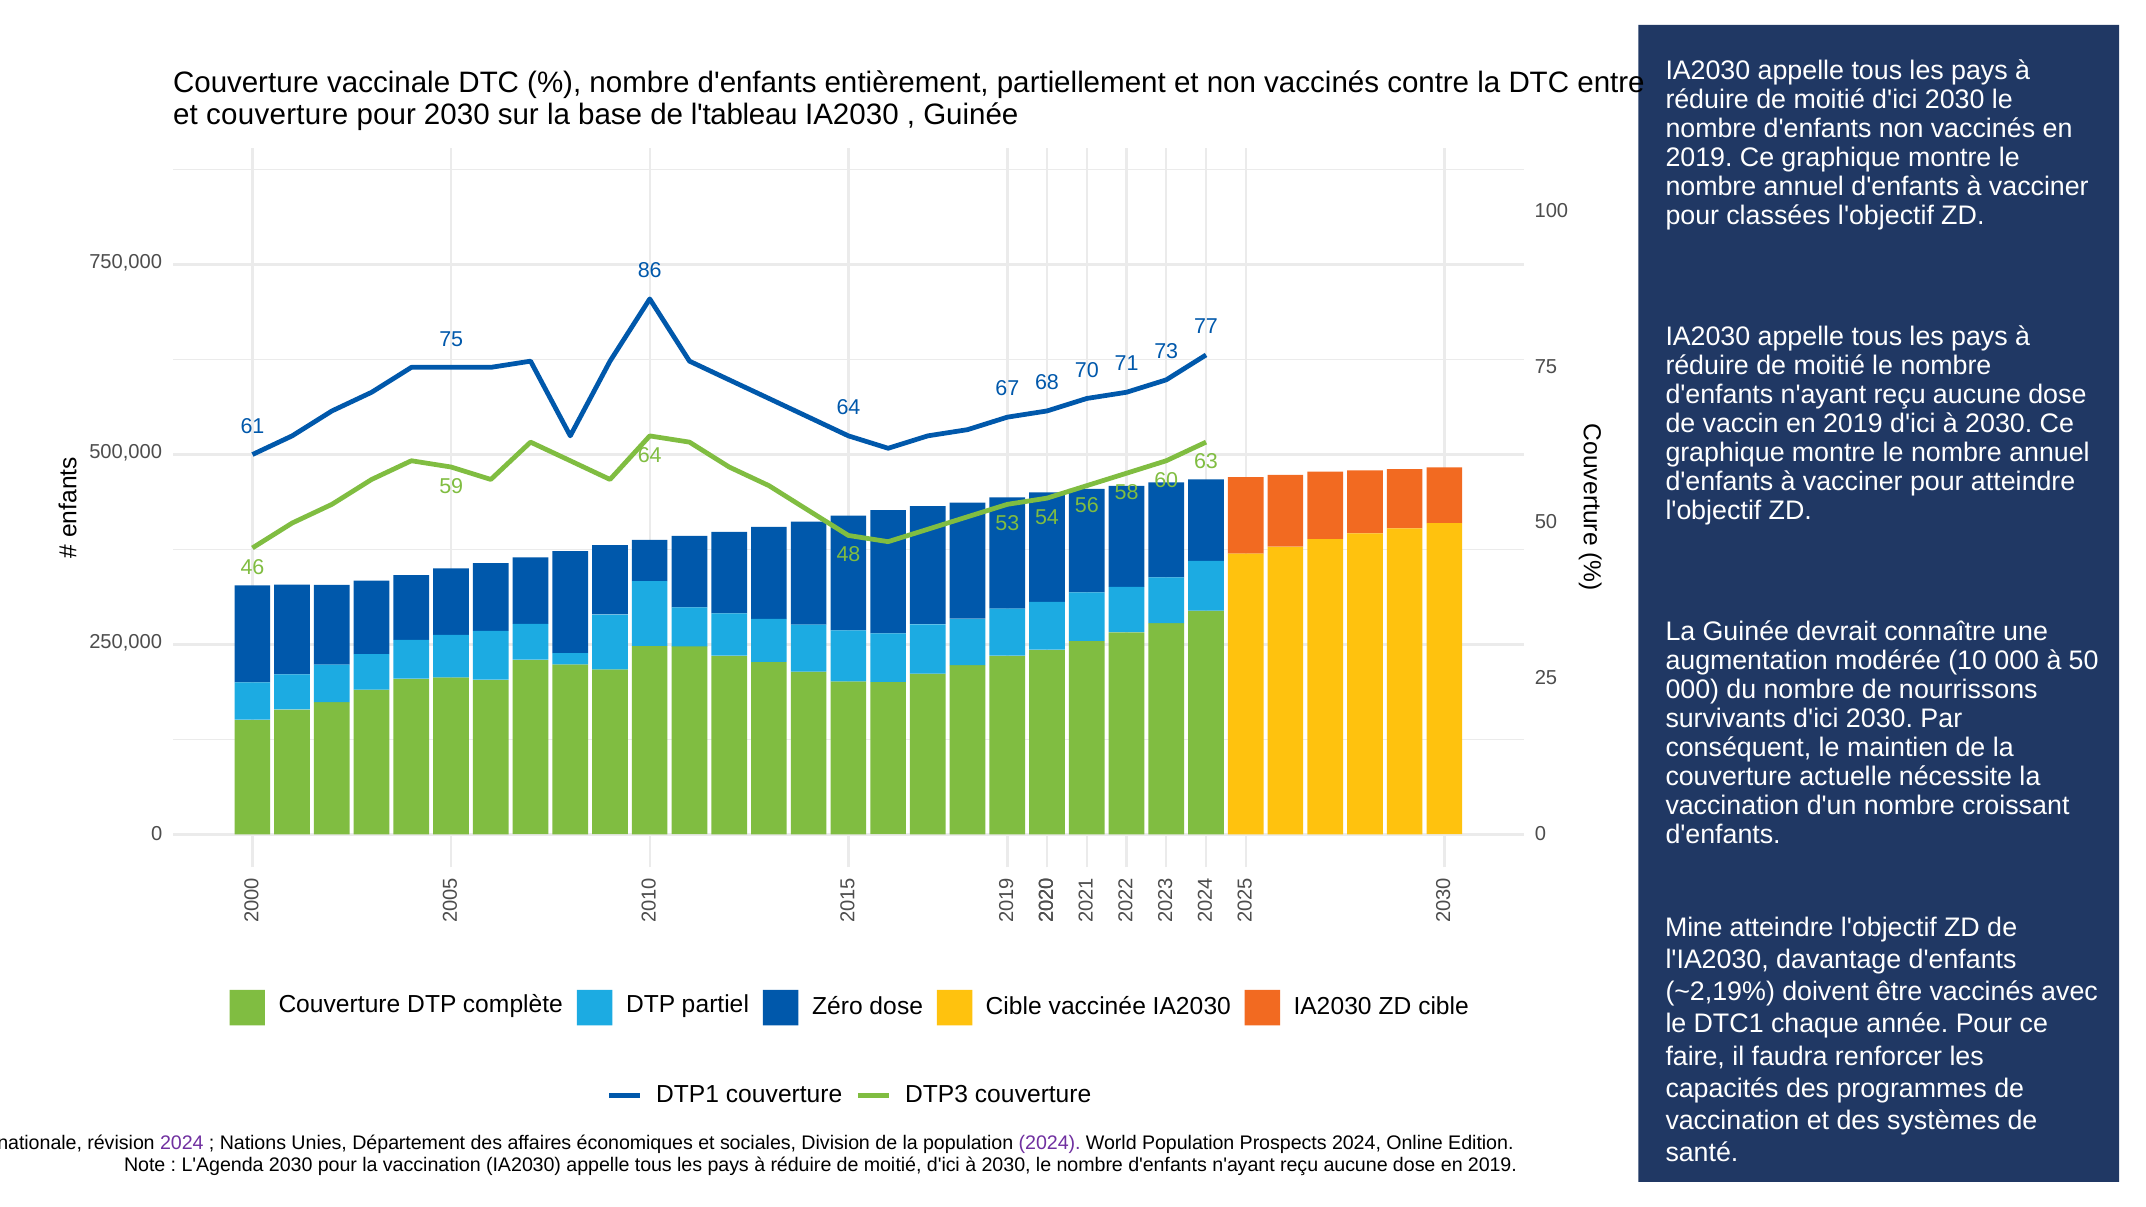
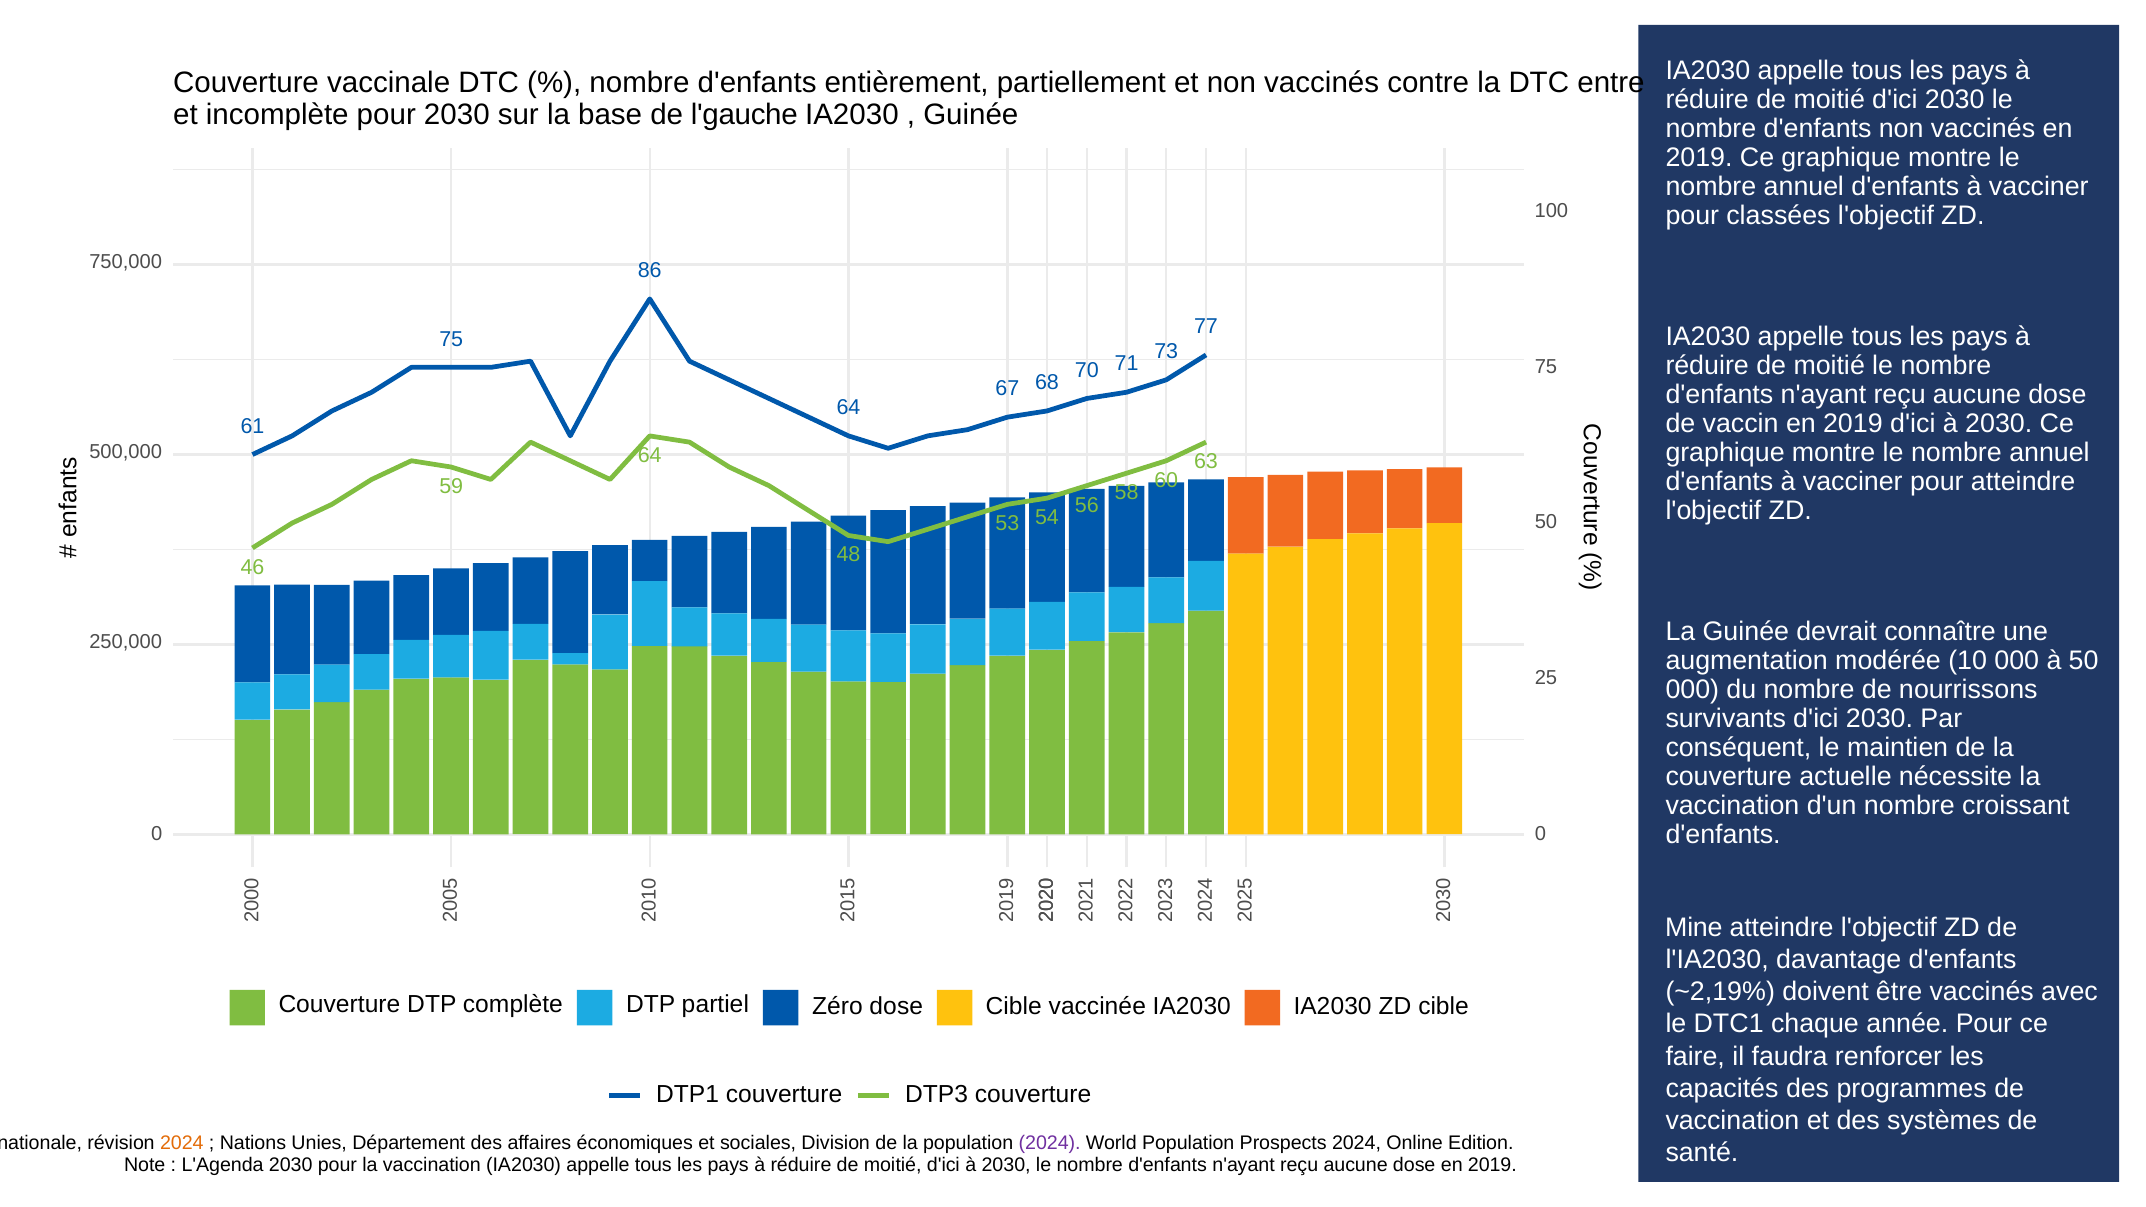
et couverture: couverture -> incomplète
l'tableau: l'tableau -> l'gauche
2024 at (182, 1144) colour: purple -> orange
